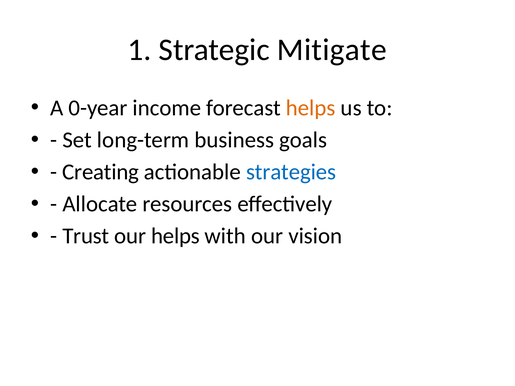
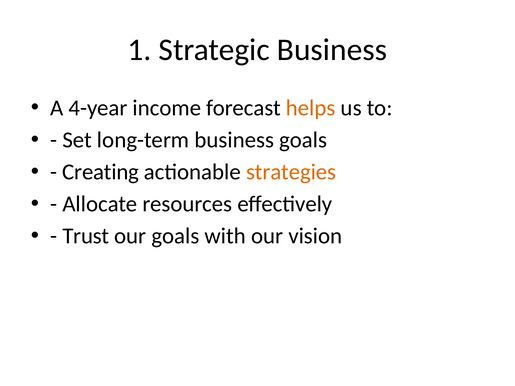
Strategic Mitigate: Mitigate -> Business
0-year: 0-year -> 4-year
strategies colour: blue -> orange
our helps: helps -> goals
